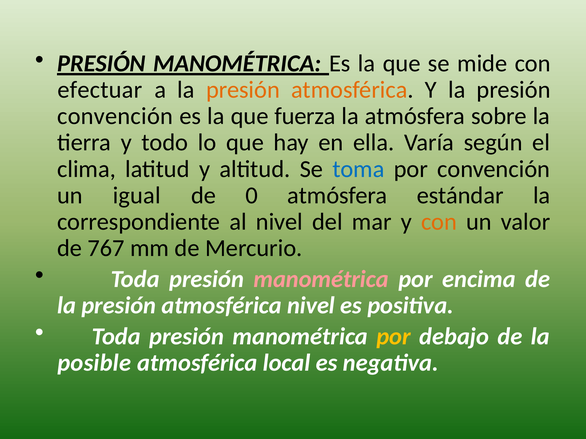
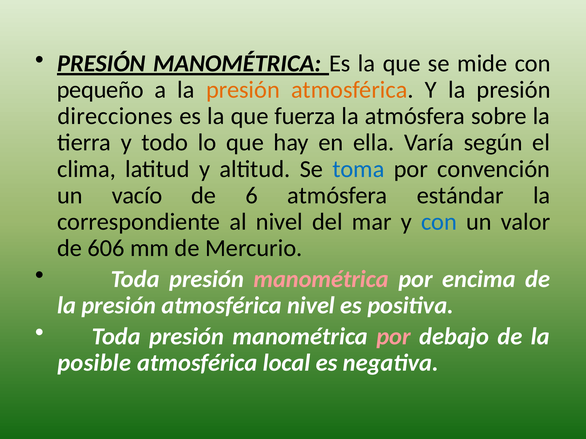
efectuar: efectuar -> pequeño
convención at (115, 116): convención -> direcciones
igual: igual -> vacío
0: 0 -> 6
con at (439, 222) colour: orange -> blue
767: 767 -> 606
por at (394, 337) colour: yellow -> pink
